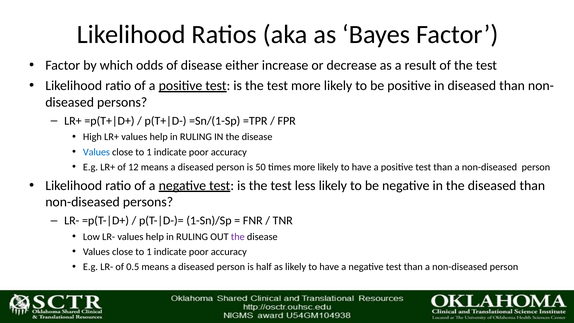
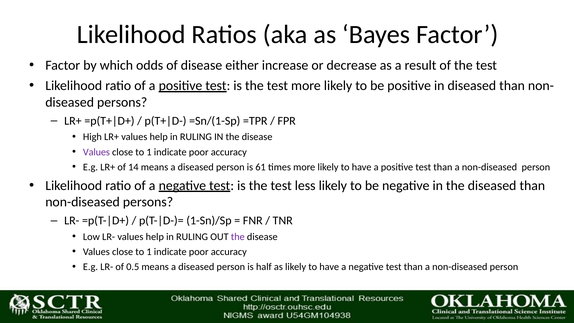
Values at (96, 152) colour: blue -> purple
12: 12 -> 14
50: 50 -> 61
